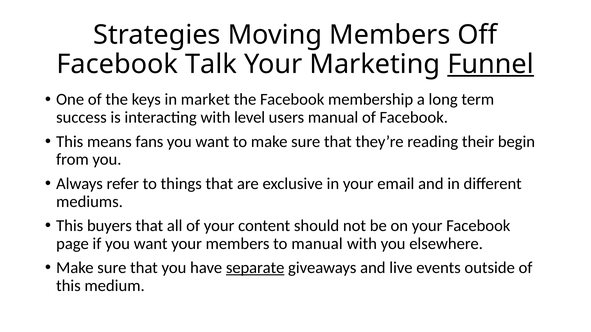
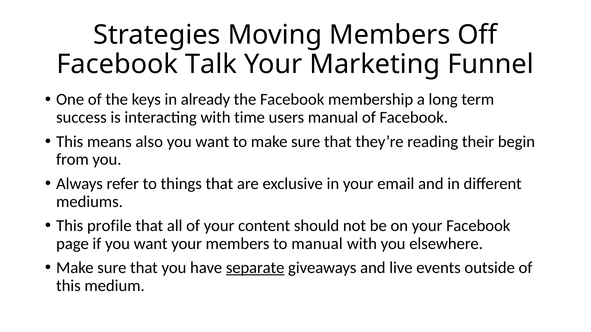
Funnel underline: present -> none
market: market -> already
level: level -> time
fans: fans -> also
buyers: buyers -> profile
